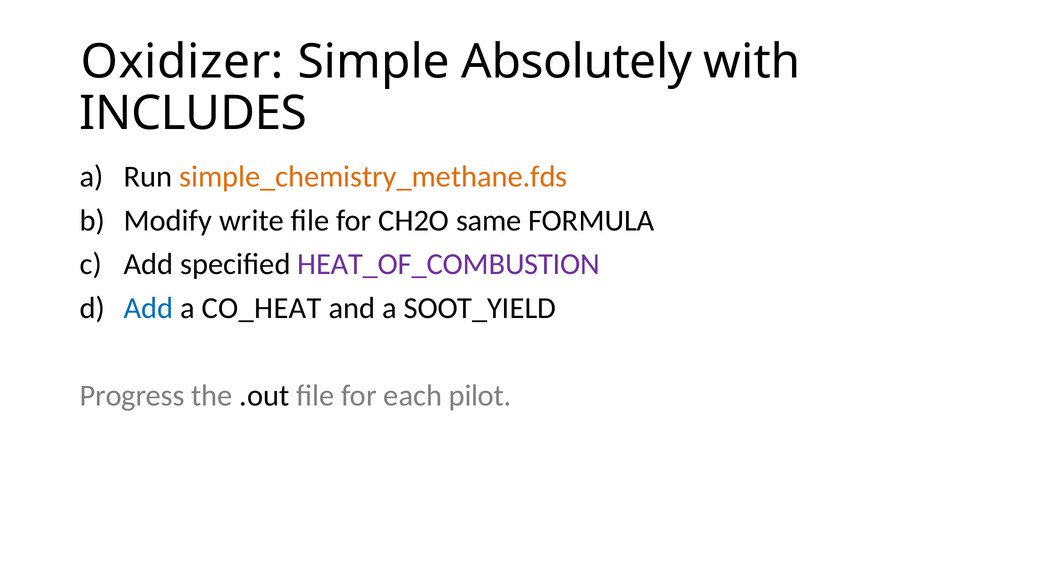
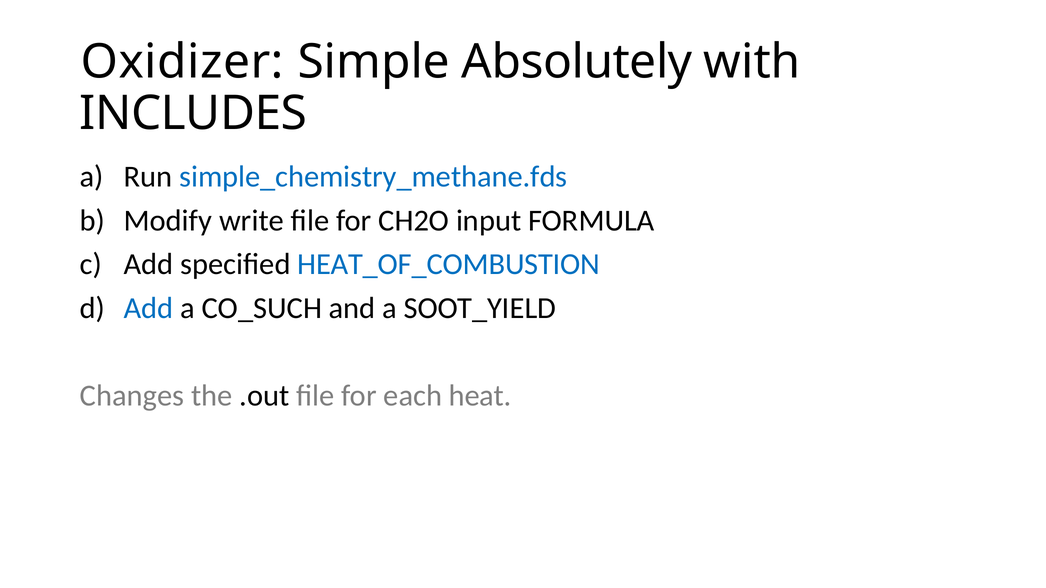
simple_chemistry_methane.fds colour: orange -> blue
same: same -> input
HEAT_OF_COMBUSTION colour: purple -> blue
CO_HEAT: CO_HEAT -> CO_SUCH
Progress: Progress -> Changes
pilot: pilot -> heat
